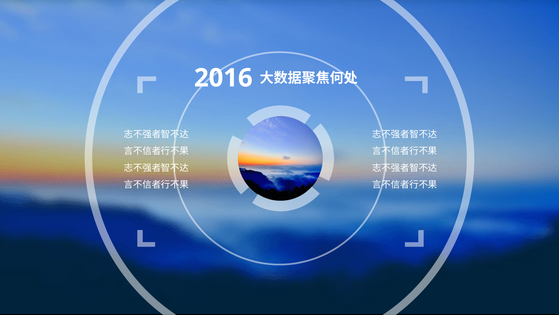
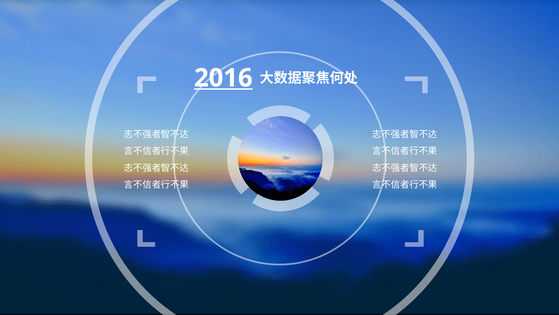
2016 underline: none -> present
